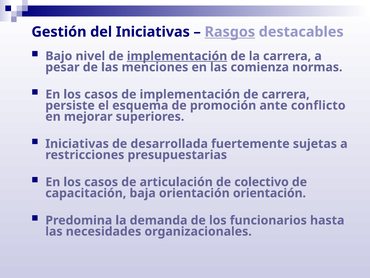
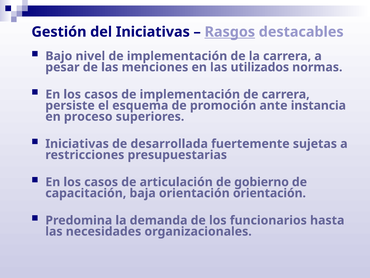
implementación at (177, 56) underline: present -> none
comienza: comienza -> utilizados
conflicto: conflicto -> instancia
mejorar: mejorar -> proceso
colectivo: colectivo -> gobierno
